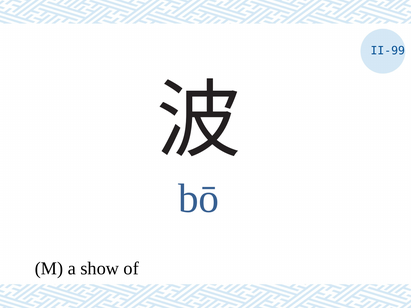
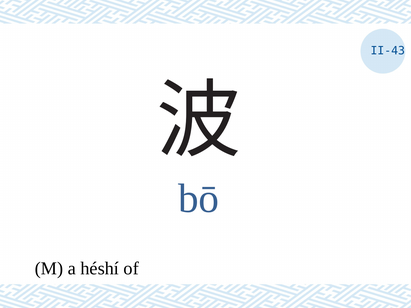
II-99: II-99 -> II-43
show: show -> héshí
